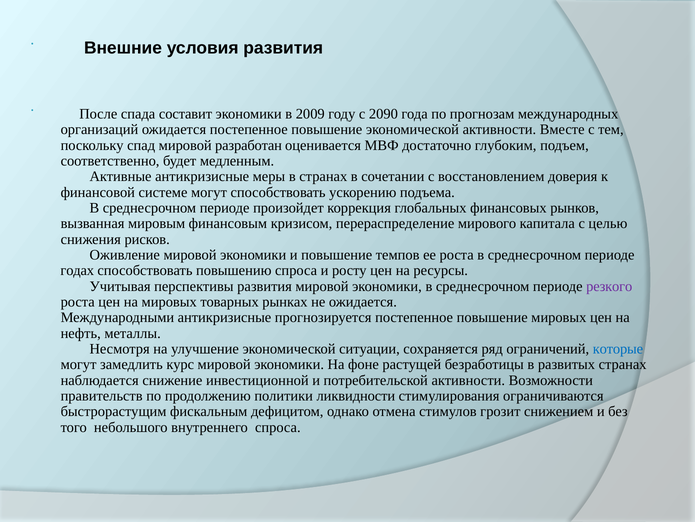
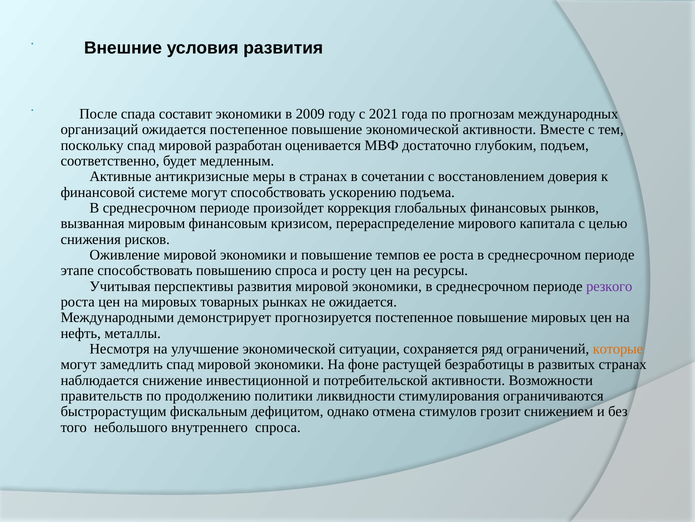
2090: 2090 -> 2021
годах: годах -> этапе
Международными антикризисные: антикризисные -> демонстрирует
которые colour: blue -> orange
замедлить курс: курс -> спад
